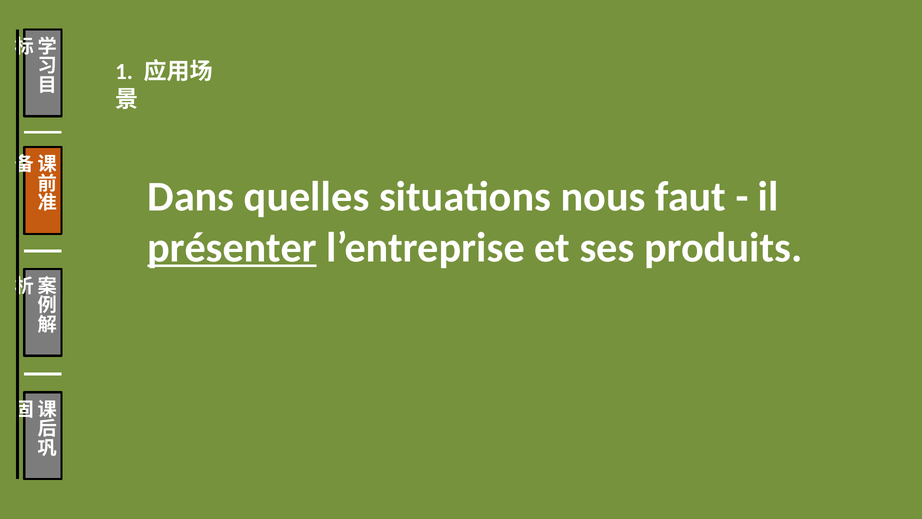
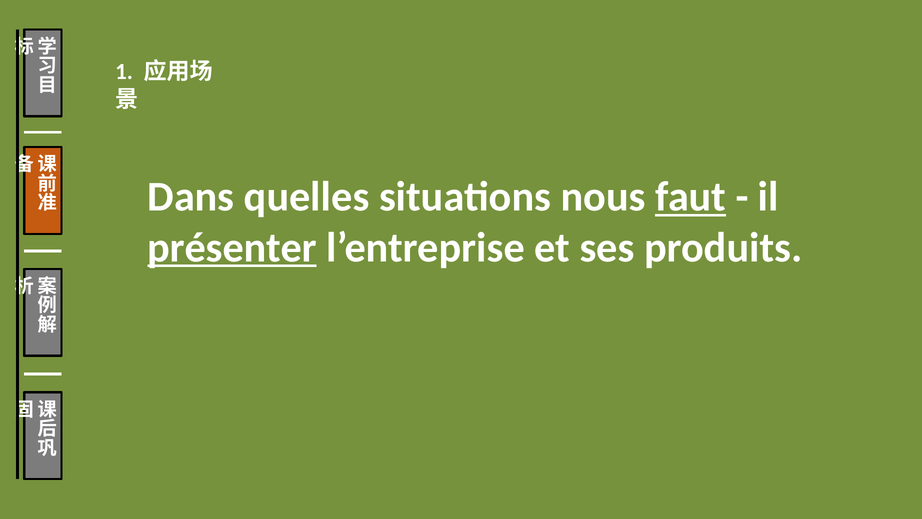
faut underline: none -> present
